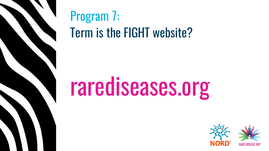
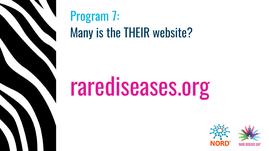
Term: Term -> Many
FIGHT: FIGHT -> THEIR
